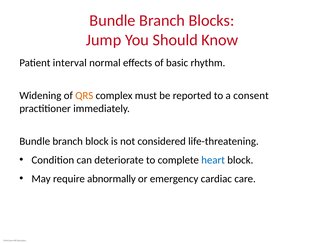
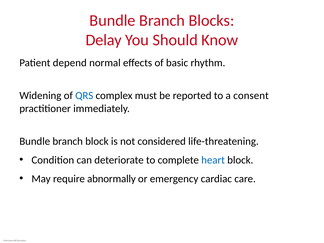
Jump: Jump -> Delay
interval: interval -> depend
QRS colour: orange -> blue
